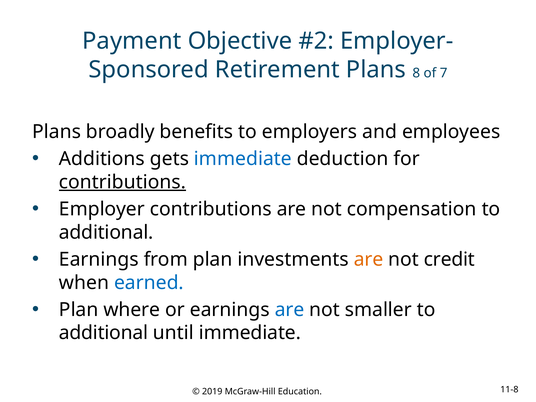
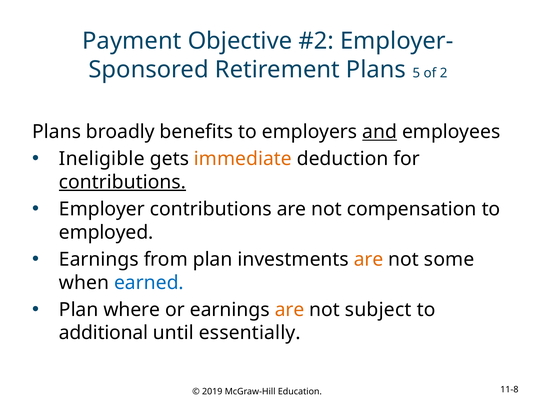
8: 8 -> 5
7: 7 -> 2
and underline: none -> present
Additions: Additions -> Ineligible
immediate at (243, 159) colour: blue -> orange
additional at (106, 232): additional -> employed
credit: credit -> some
are at (290, 310) colour: blue -> orange
smaller: smaller -> subject
until immediate: immediate -> essentially
